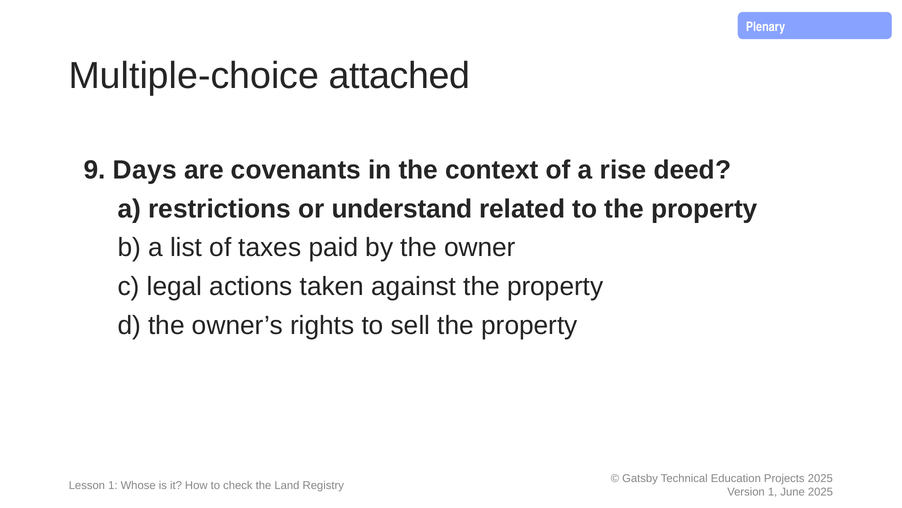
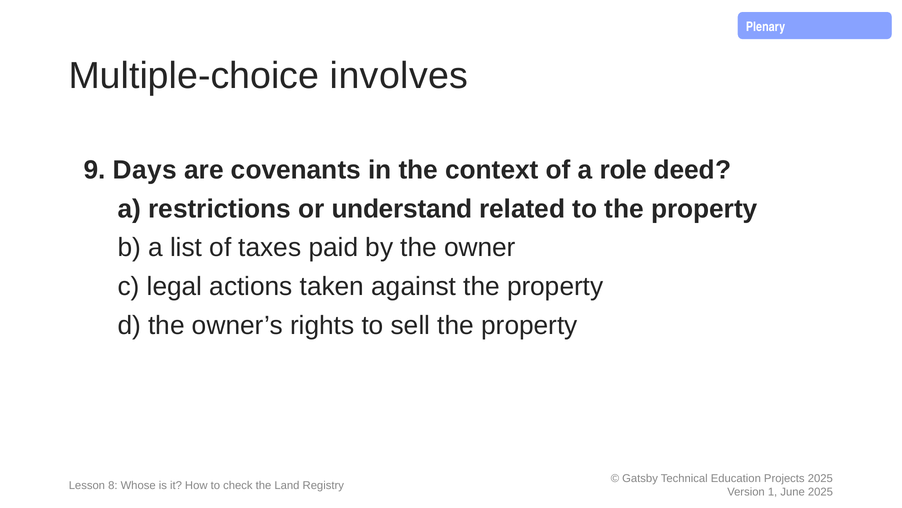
attached: attached -> involves
rise: rise -> role
Lesson 1: 1 -> 8
